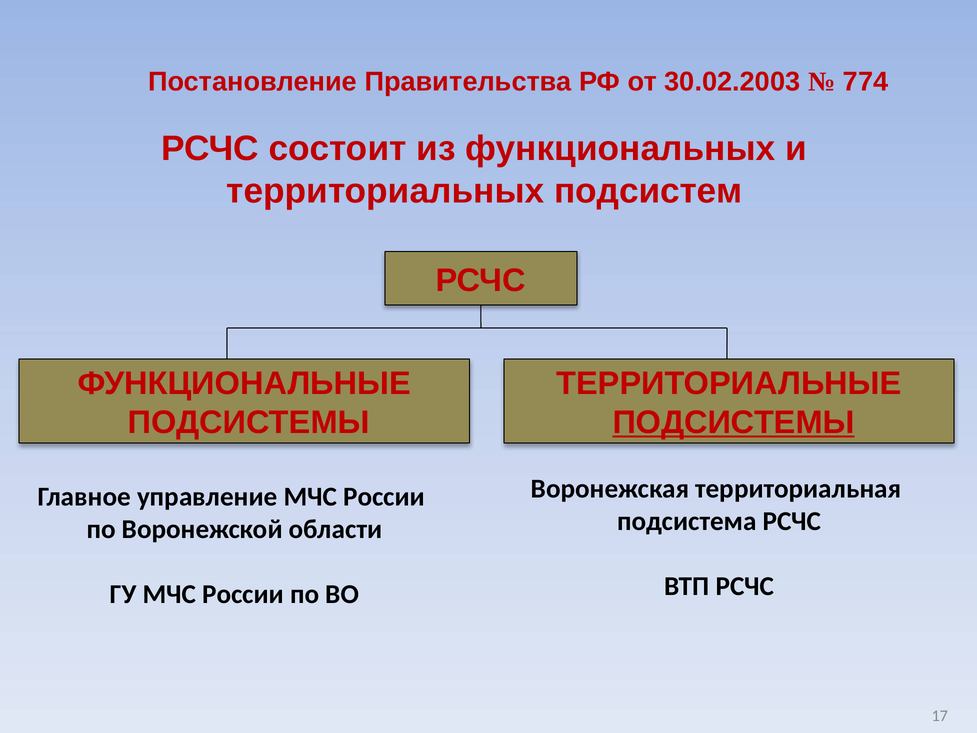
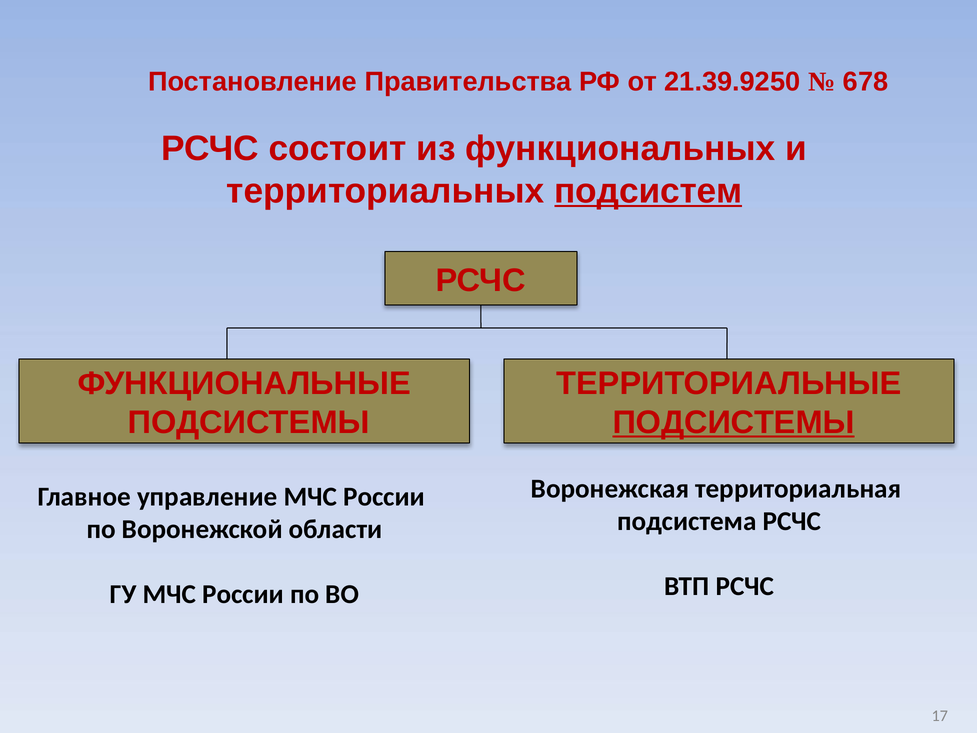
30.02.2003: 30.02.2003 -> 21.39.9250
774: 774 -> 678
подсистем underline: none -> present
